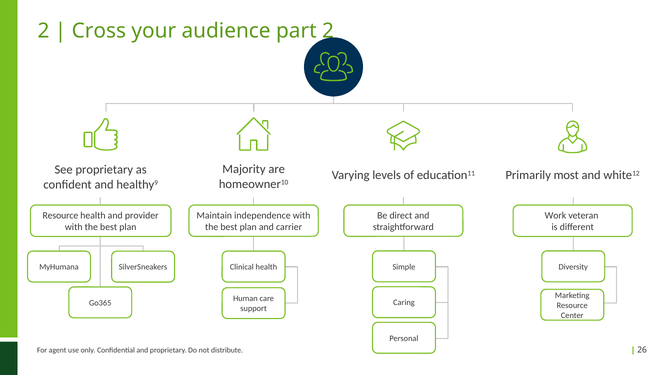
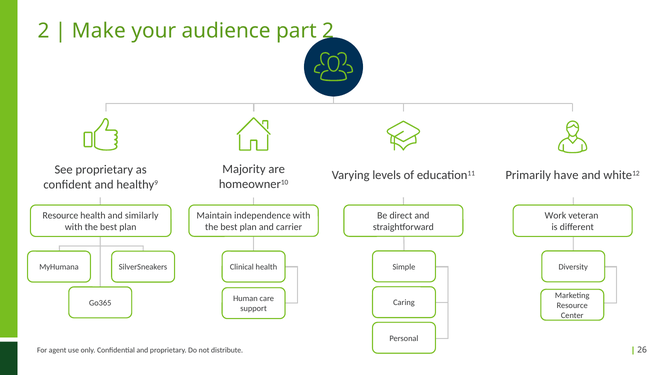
Cross: Cross -> Make
most: most -> have
provider: provider -> similarly
